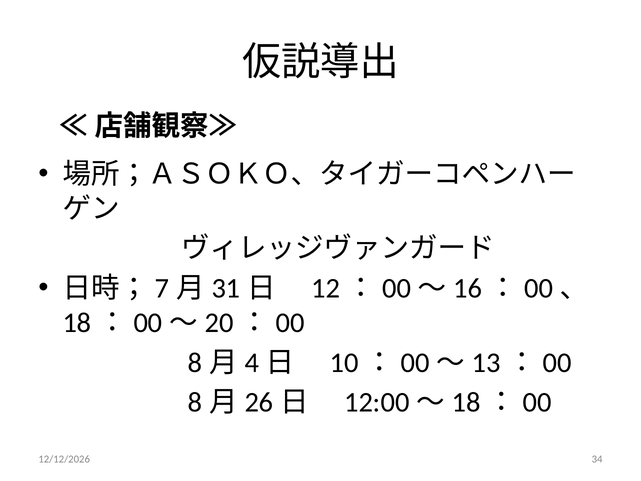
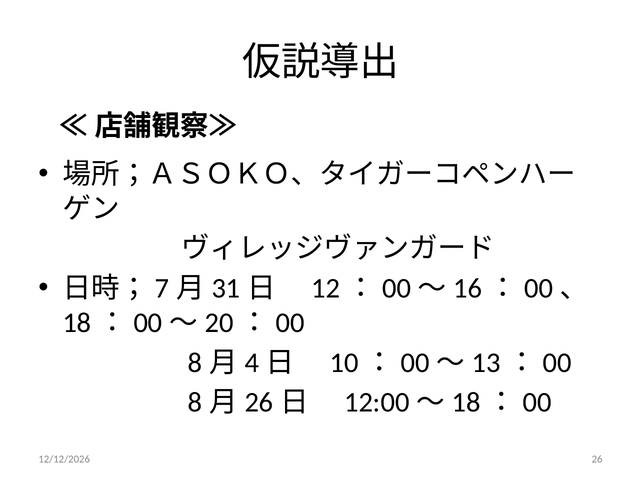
34: 34 -> 26
